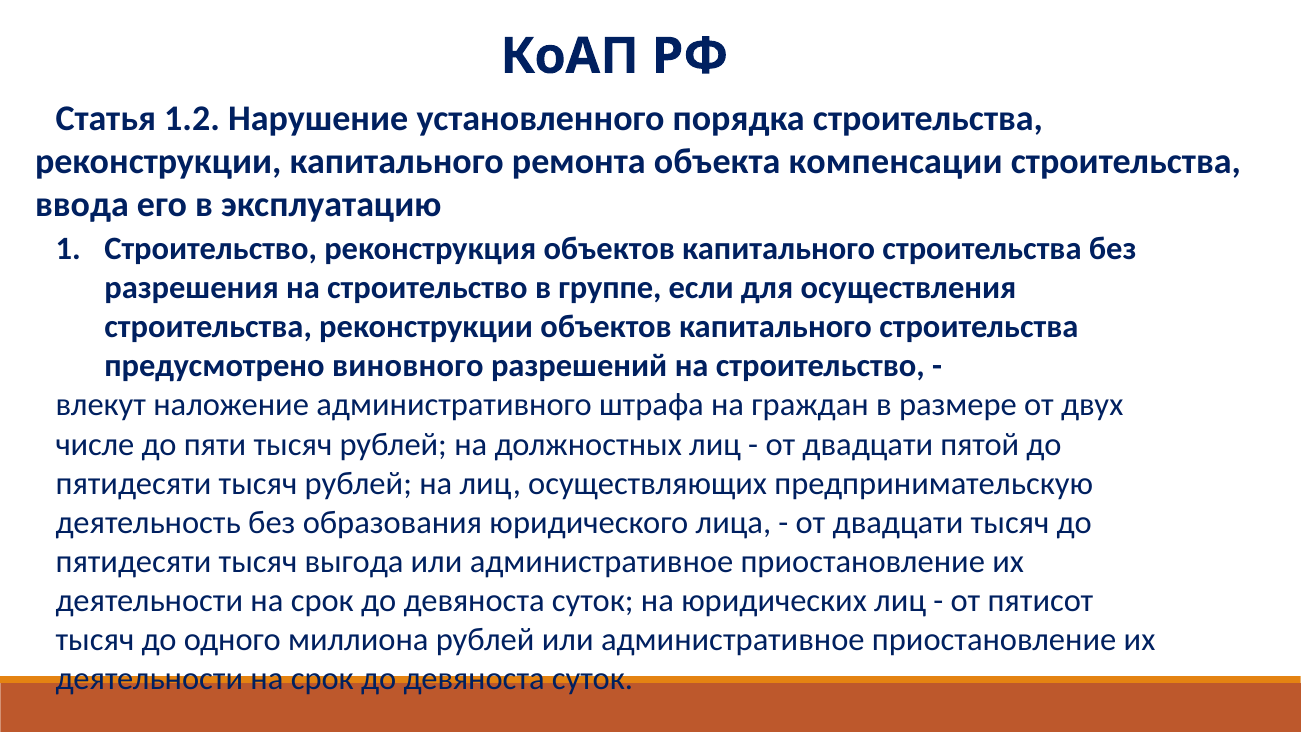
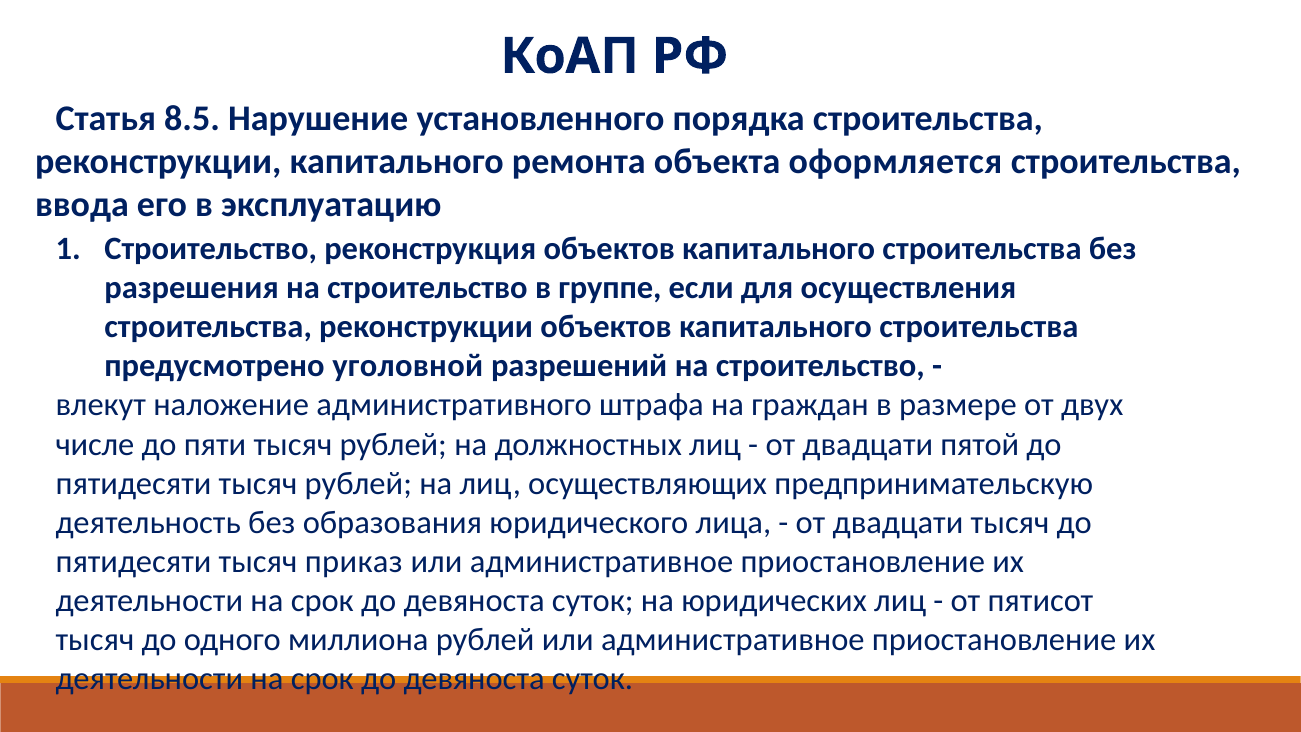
1.2: 1.2 -> 8.5
компенсации: компенсации -> оформляется
виновного: виновного -> уголовной
выгода: выгода -> приказ
